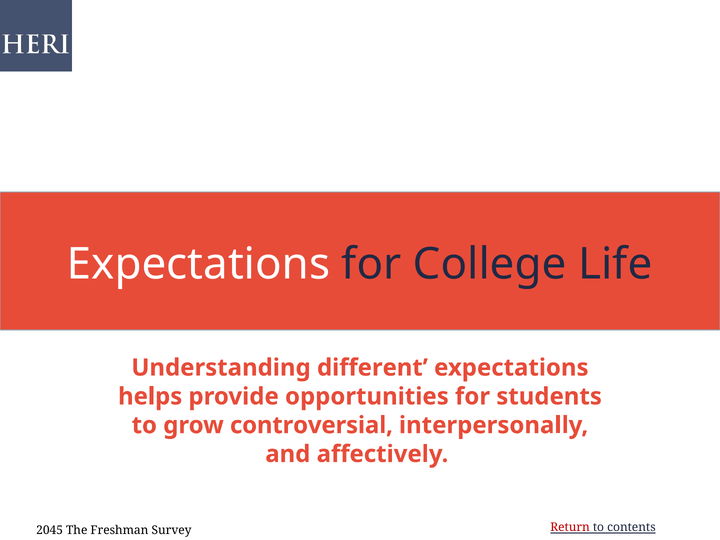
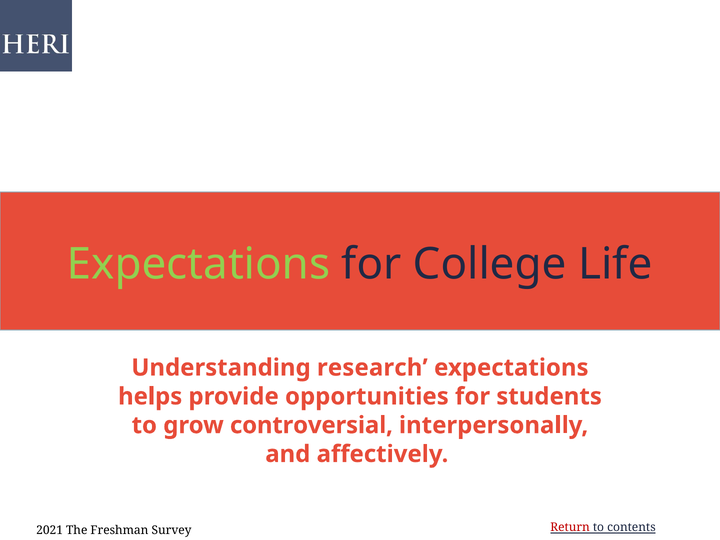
Expectations at (198, 264) colour: white -> light green
different: different -> research
2045: 2045 -> 2021
